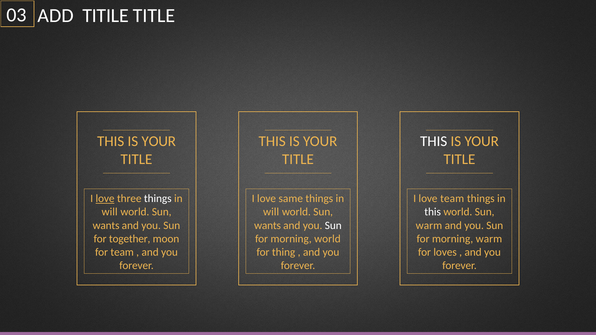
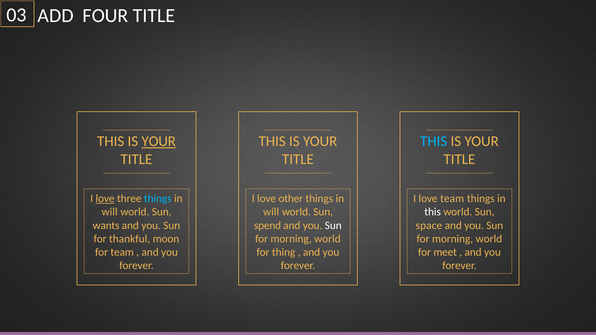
TITILE: TITILE -> FOUR
YOUR at (159, 141) underline: none -> present
THIS at (434, 141) colour: white -> light blue
things at (158, 199) colour: white -> light blue
same: same -> other
wants at (268, 226): wants -> spend
warm at (429, 226): warm -> space
together: together -> thankful
warm at (489, 239): warm -> world
loves: loves -> meet
